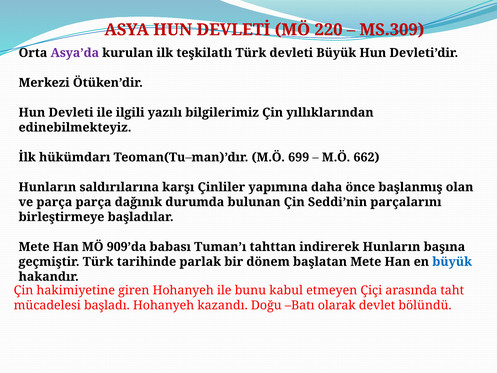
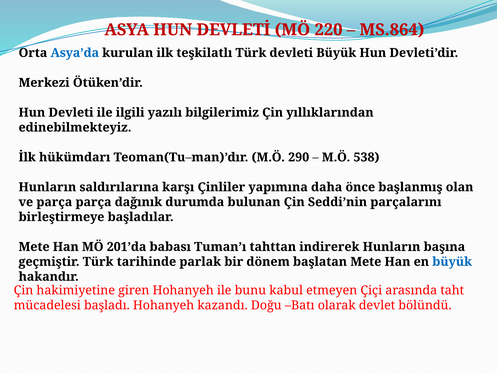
MS.309: MS.309 -> MS.864
Asya’da colour: purple -> blue
699: 699 -> 290
662: 662 -> 538
909’da: 909’da -> 201’da
